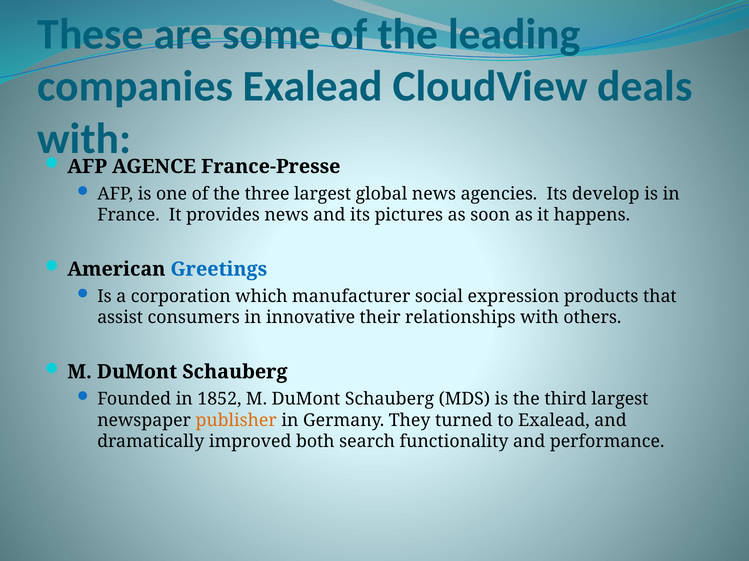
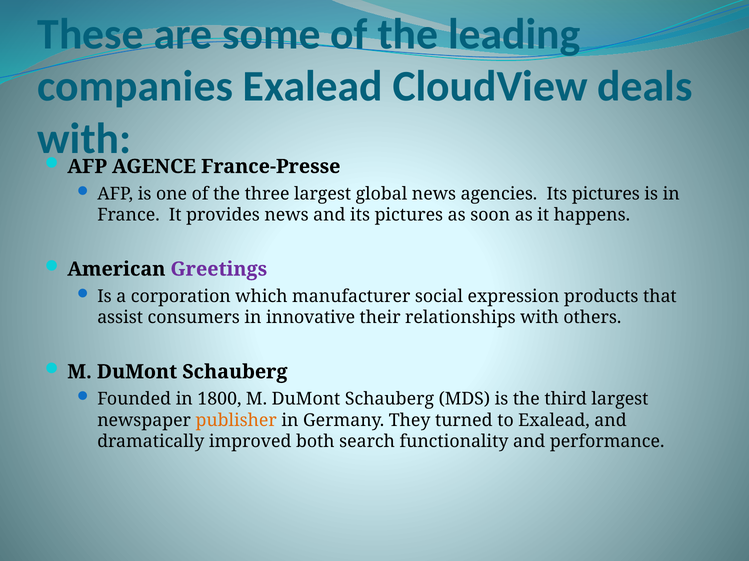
agencies Its develop: develop -> pictures
Greetings colour: blue -> purple
1852: 1852 -> 1800
